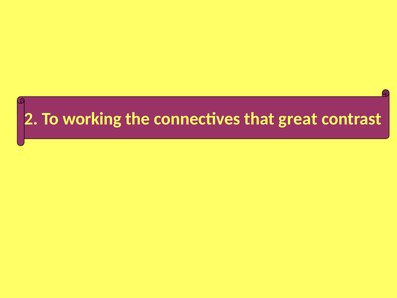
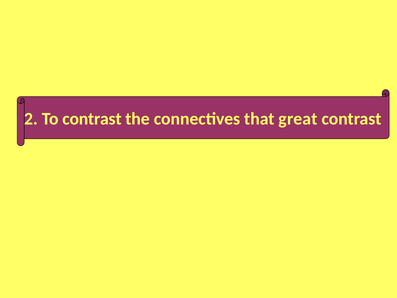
To working: working -> contrast
